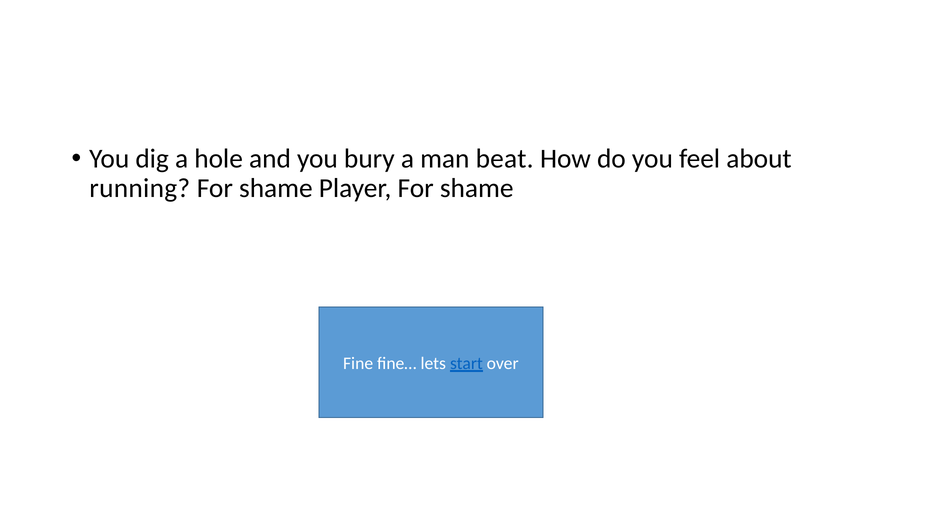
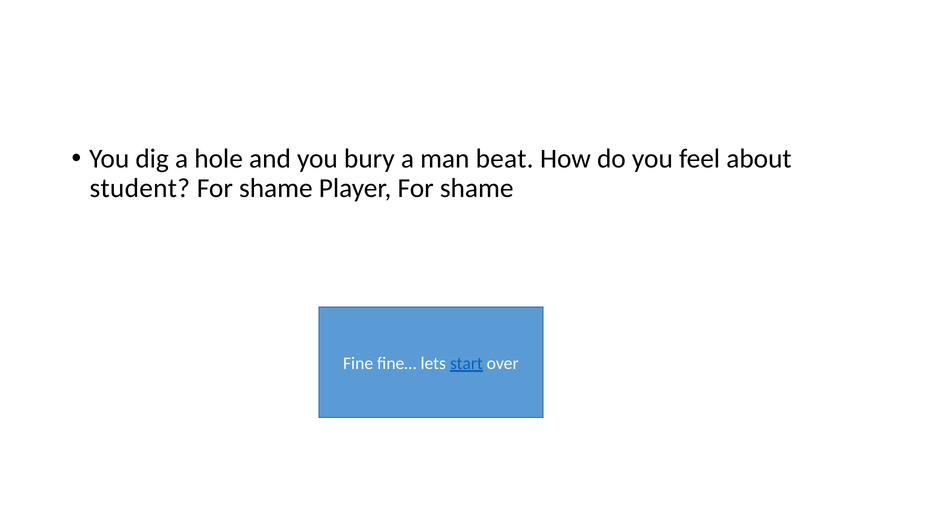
running: running -> student
